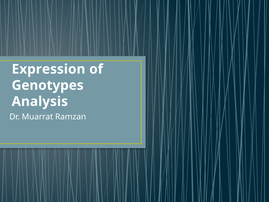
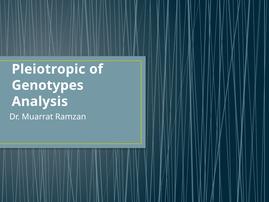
Expression: Expression -> Pleiotropic
